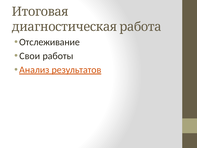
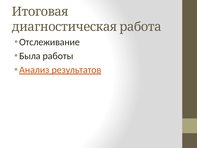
Свои: Свои -> Была
